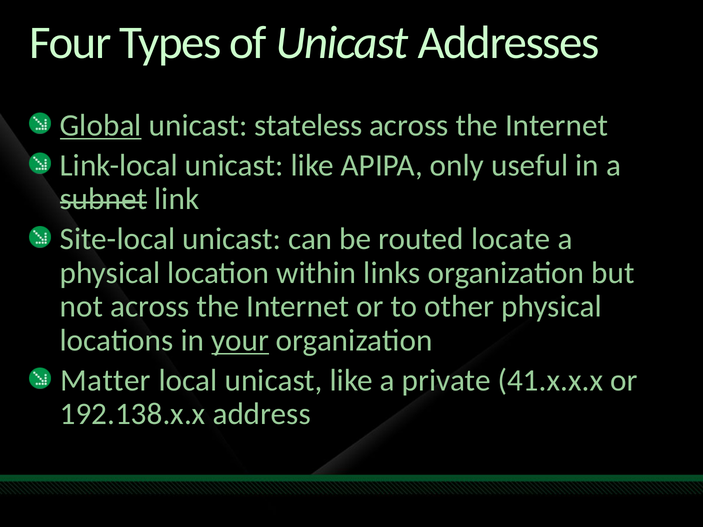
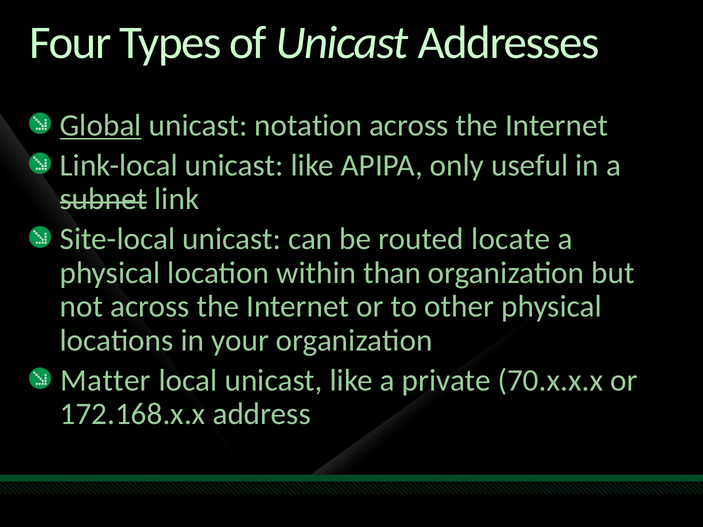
stateless: stateless -> notation
links: links -> than
your underline: present -> none
41.x.x.x: 41.x.x.x -> 70.x.x.x
192.138.x.x: 192.138.x.x -> 172.168.x.x
